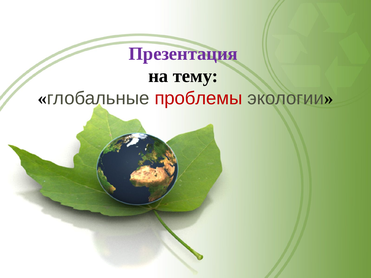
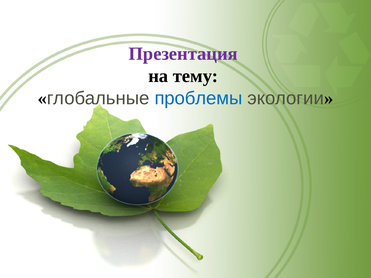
проблемы colour: red -> blue
